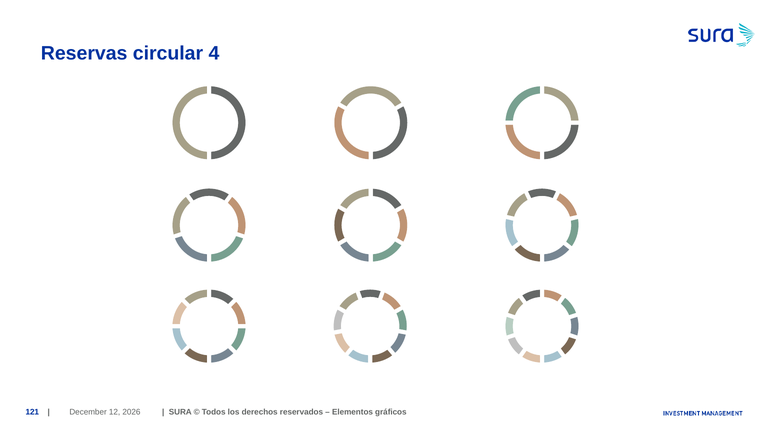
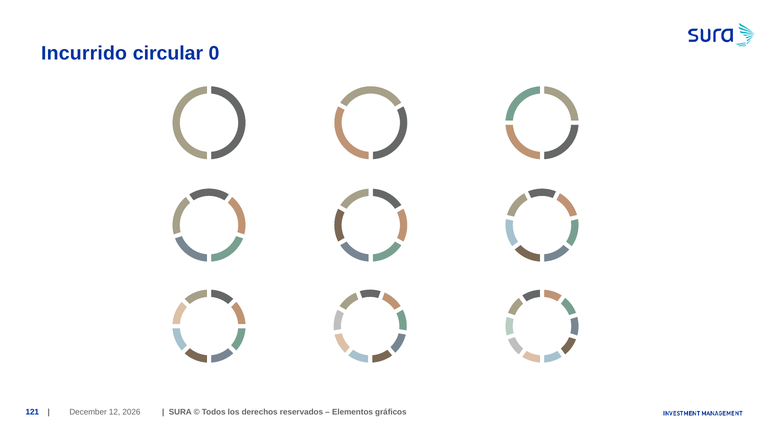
Reservas: Reservas -> Incurrido
4: 4 -> 0
